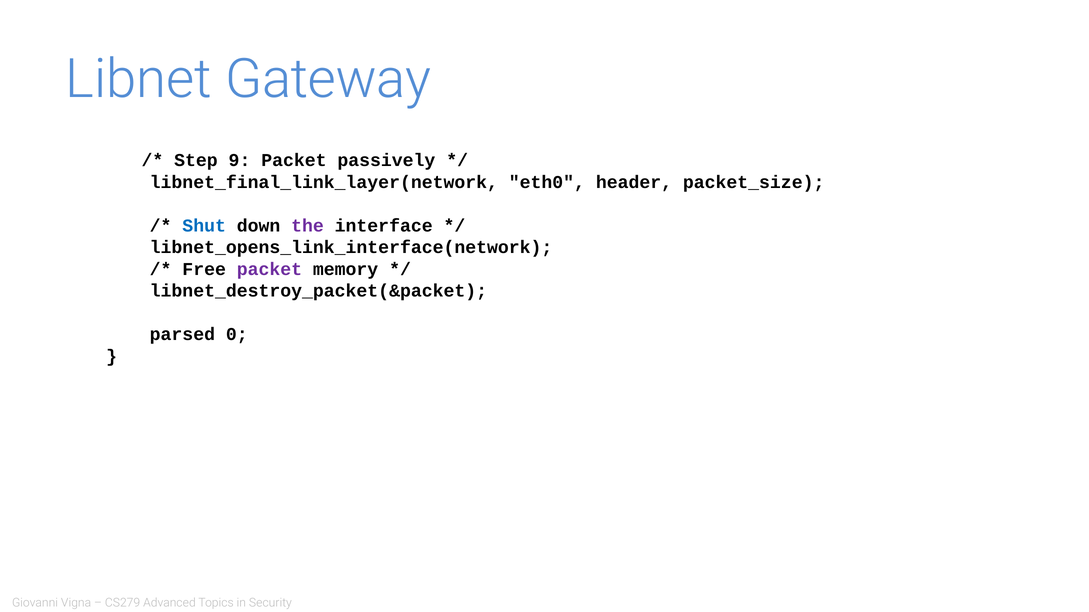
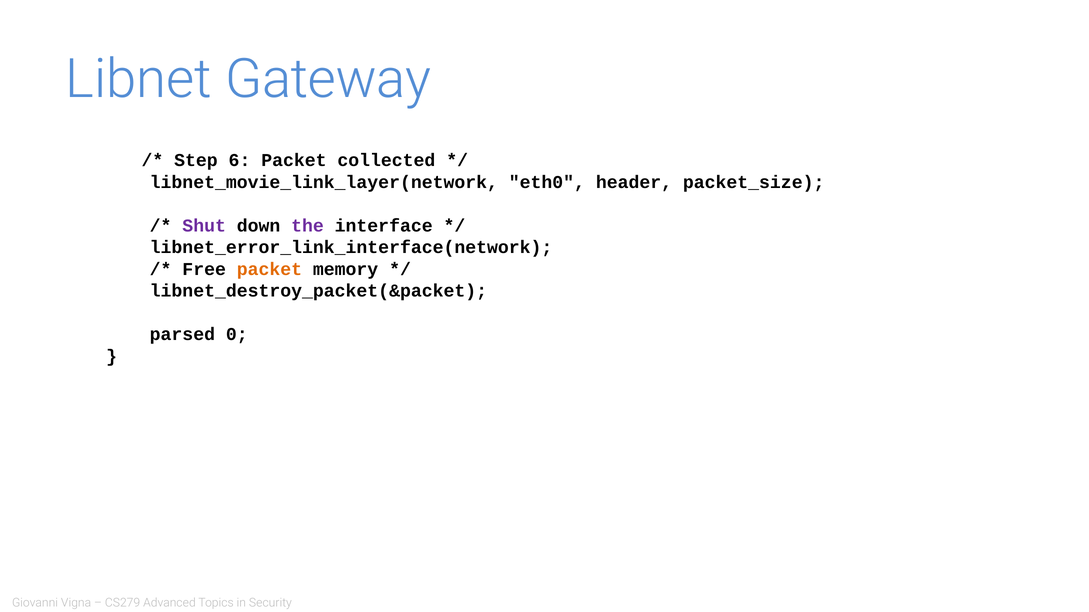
9: 9 -> 6
passively: passively -> collected
libnet_final_link_layer(network: libnet_final_link_layer(network -> libnet_movie_link_layer(network
Shut colour: blue -> purple
libnet_opens_link_interface(network: libnet_opens_link_interface(network -> libnet_error_link_interface(network
packet at (269, 269) colour: purple -> orange
